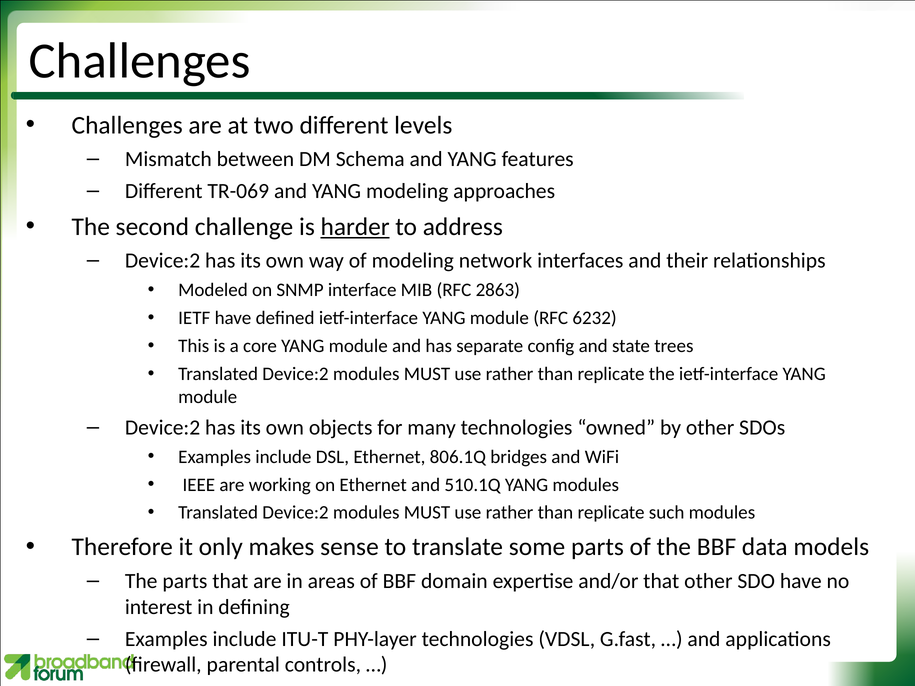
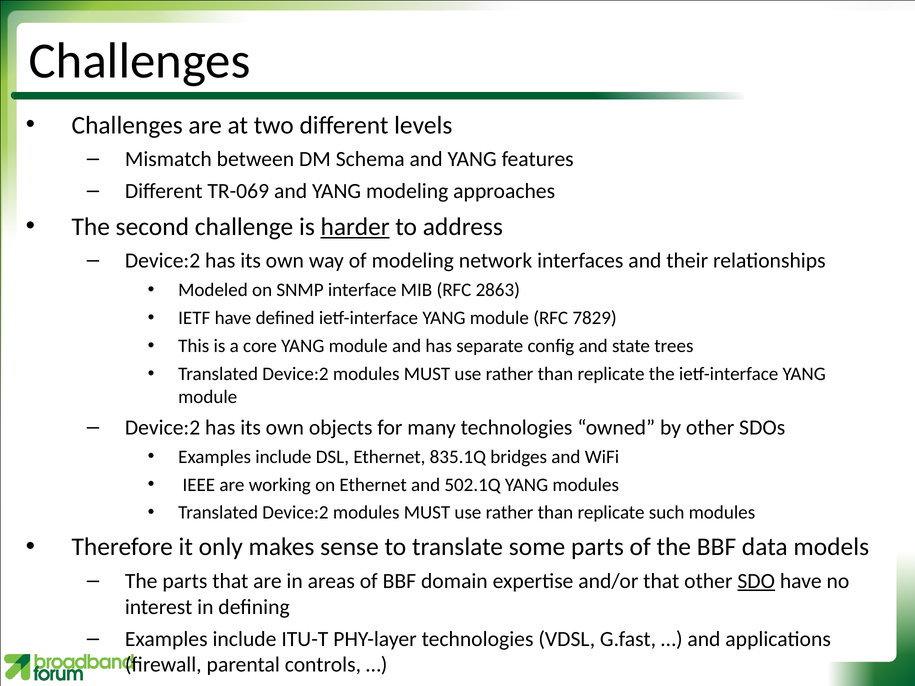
6232: 6232 -> 7829
806.1Q: 806.1Q -> 835.1Q
510.1Q: 510.1Q -> 502.1Q
SDO underline: none -> present
